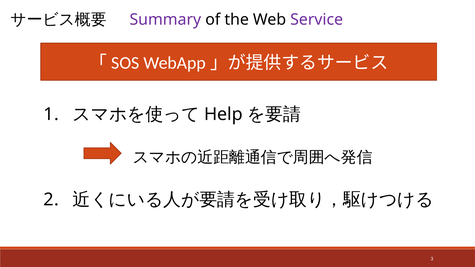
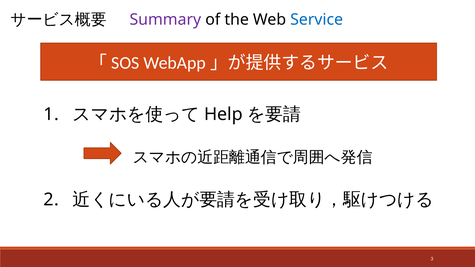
Service colour: purple -> blue
